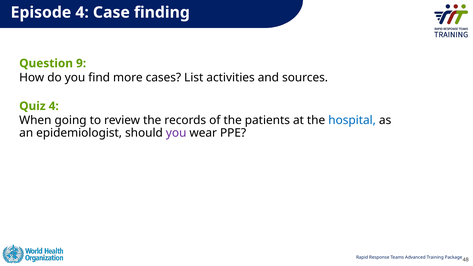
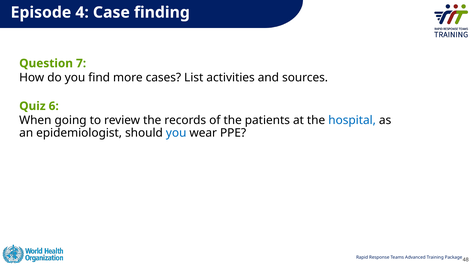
9: 9 -> 7
Quiz 4: 4 -> 6
you at (176, 133) colour: purple -> blue
